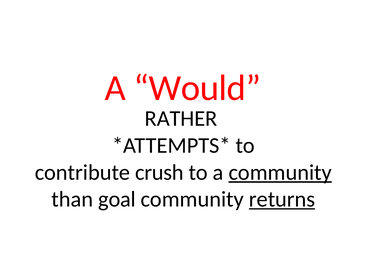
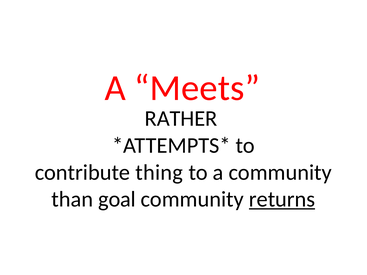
Would: Would -> Meets
crush: crush -> thing
community at (280, 173) underline: present -> none
